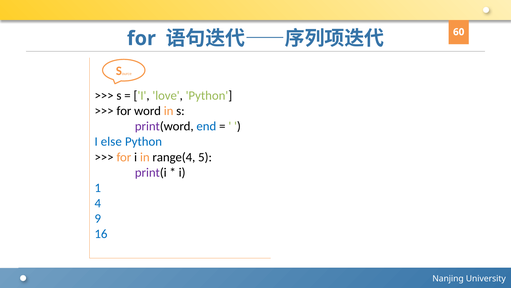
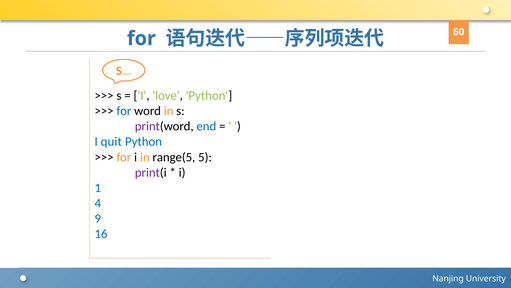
for at (124, 111) colour: black -> blue
else: else -> quit
range(4: range(4 -> range(5
